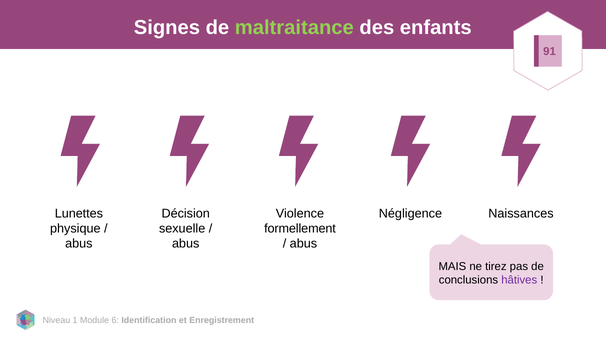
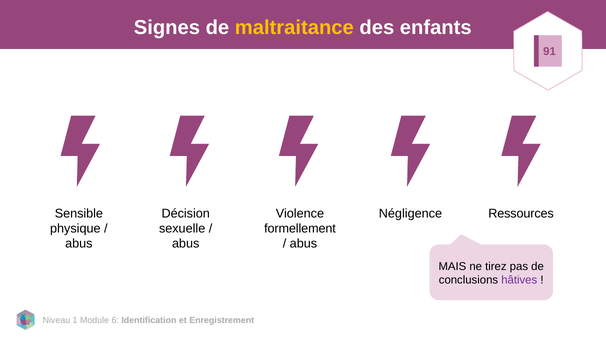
maltraitance colour: light green -> yellow
Lunettes: Lunettes -> Sensible
Naissances: Naissances -> Ressources
